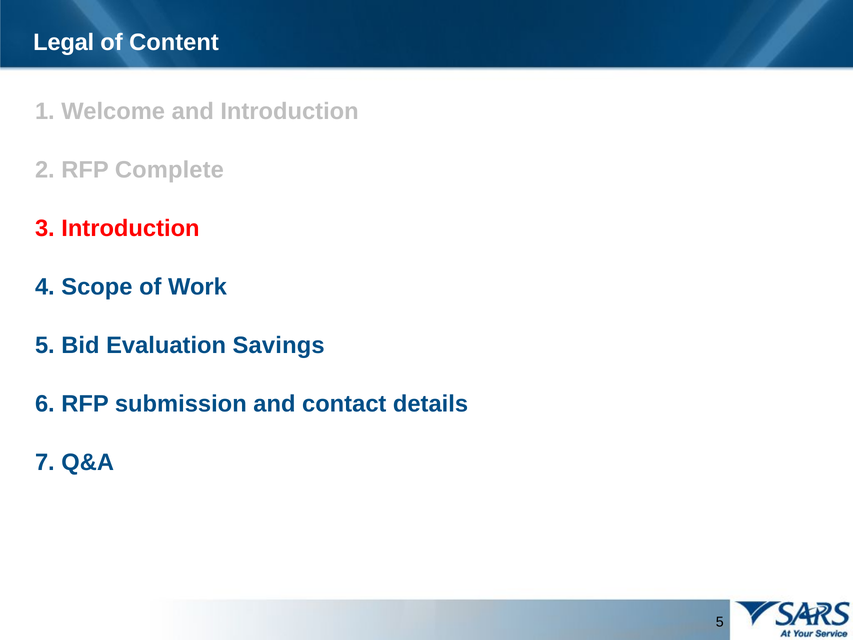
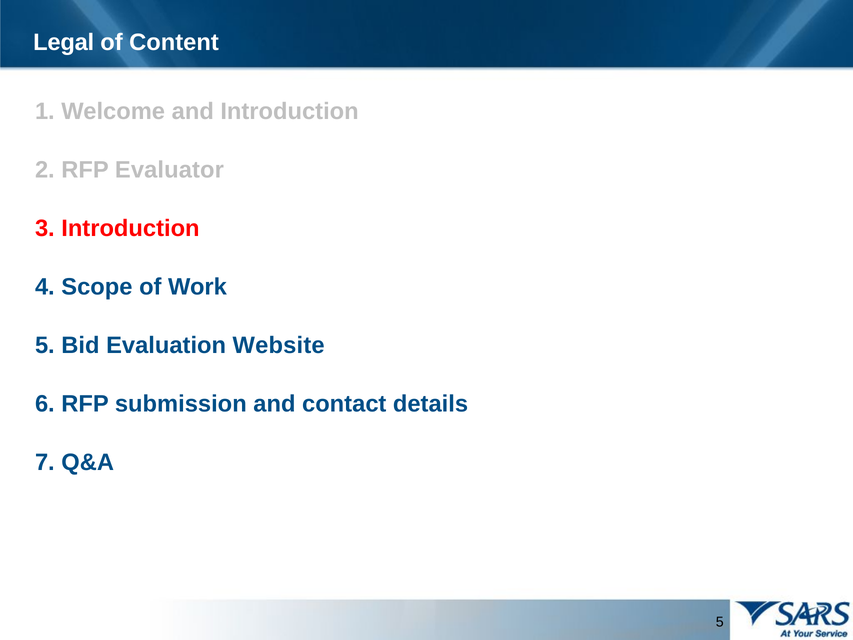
Complete: Complete -> Evaluator
Savings: Savings -> Website
